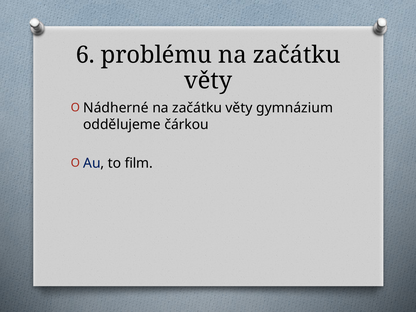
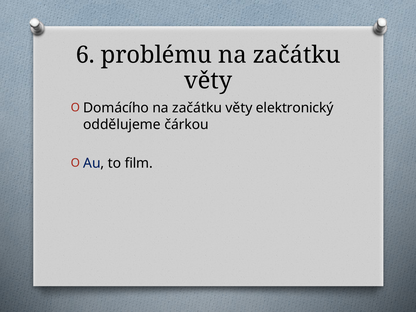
Nádherné: Nádherné -> Domácího
gymnázium: gymnázium -> elektronický
